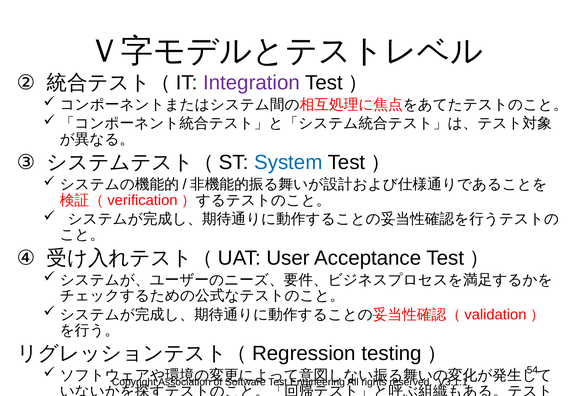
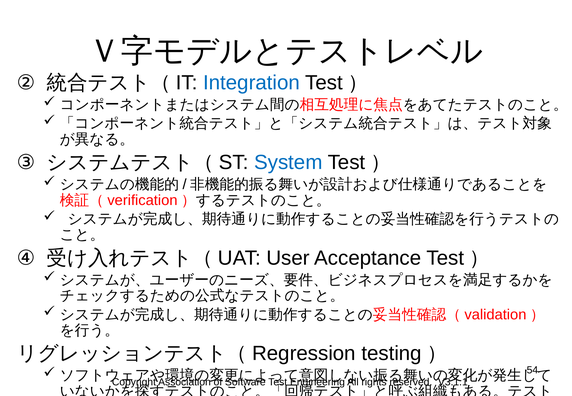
Integration colour: purple -> blue
